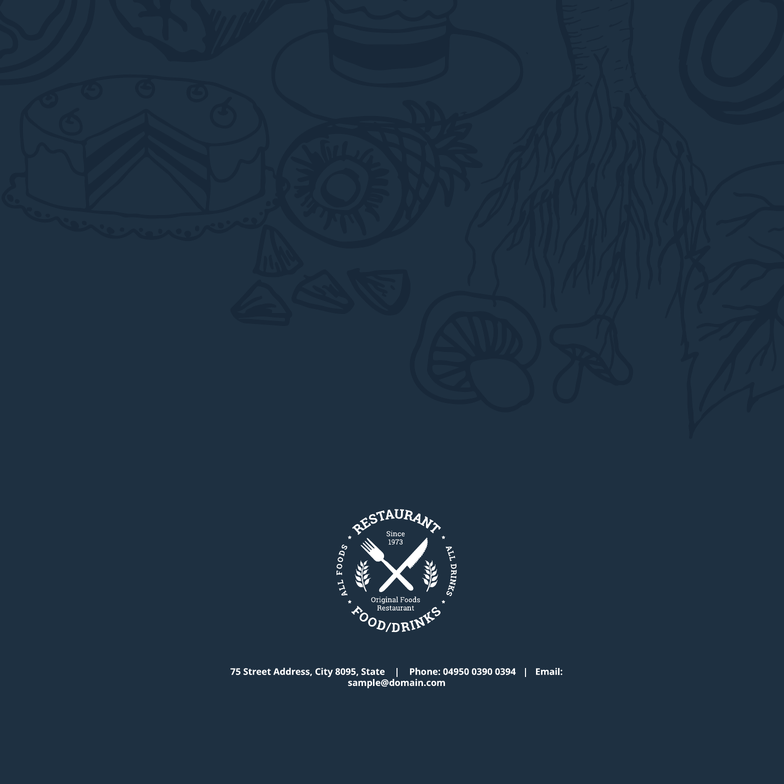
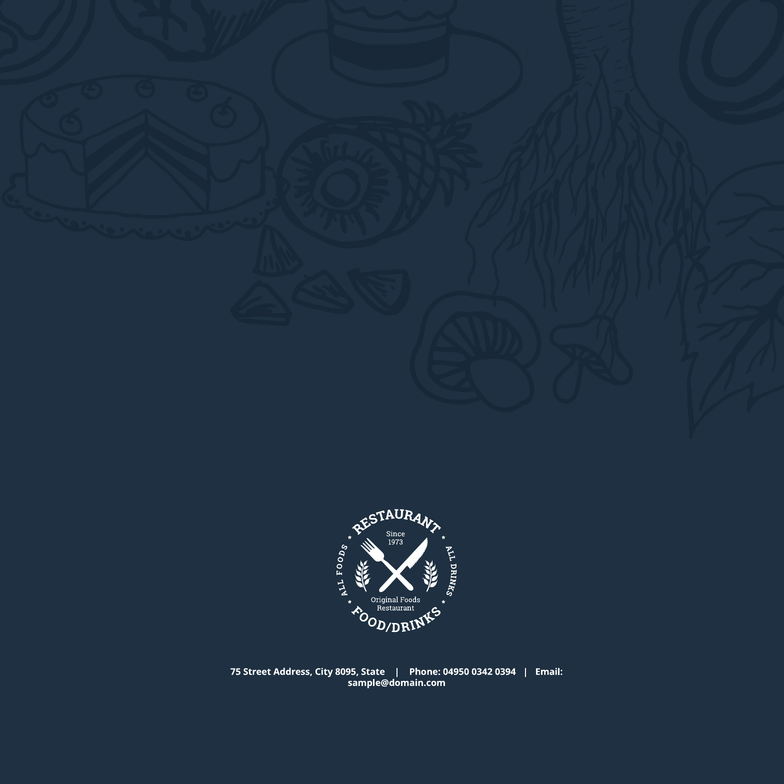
0390: 0390 -> 0342
